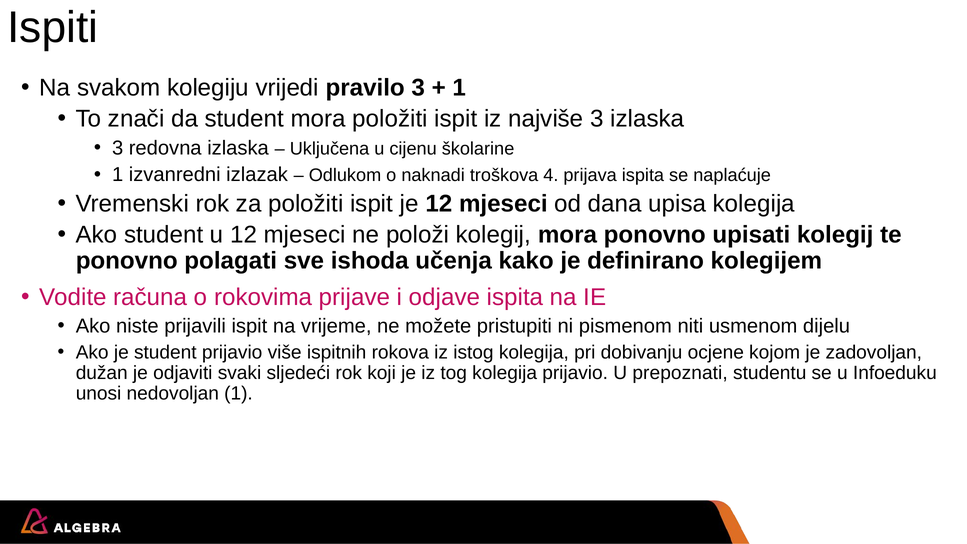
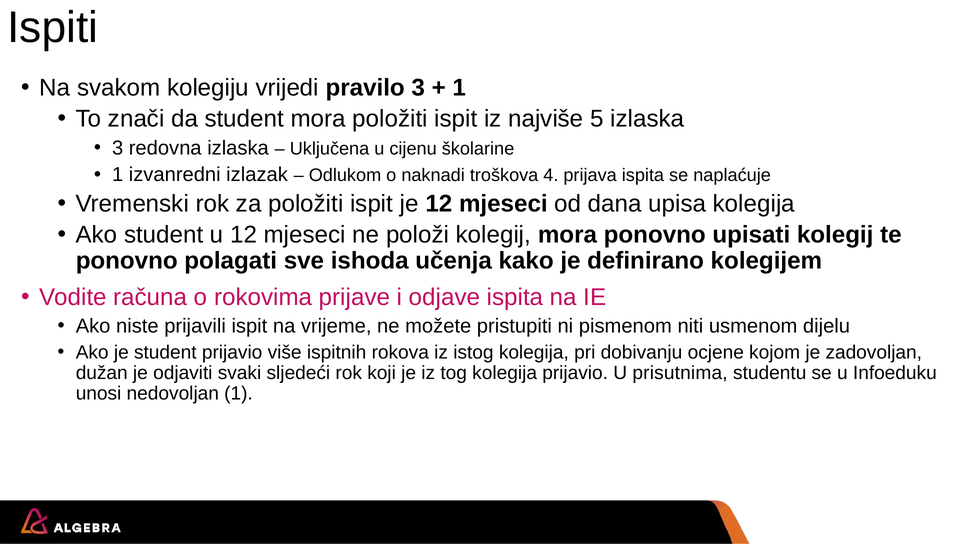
najviše 3: 3 -> 5
prepoznati: prepoznati -> prisutnima
